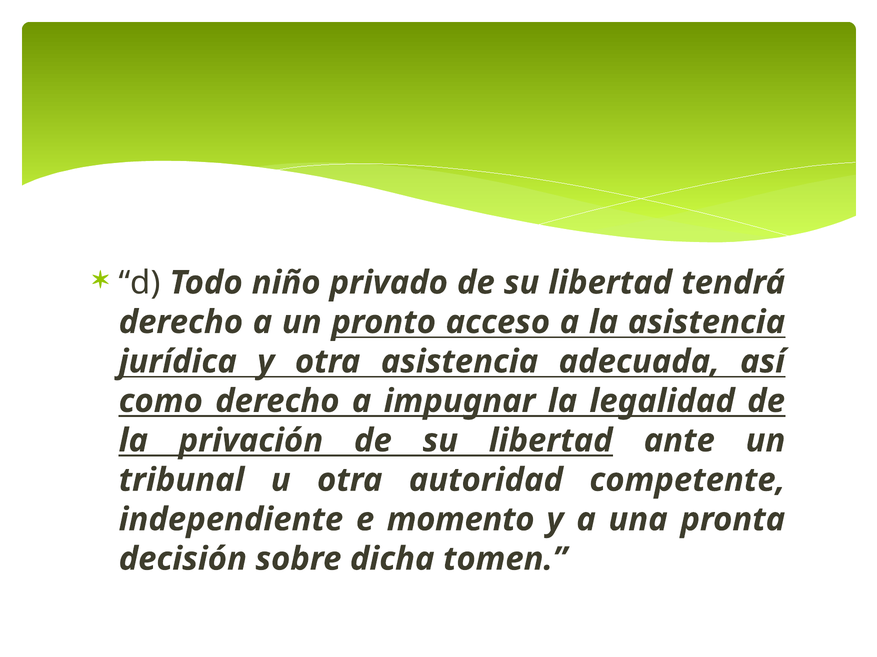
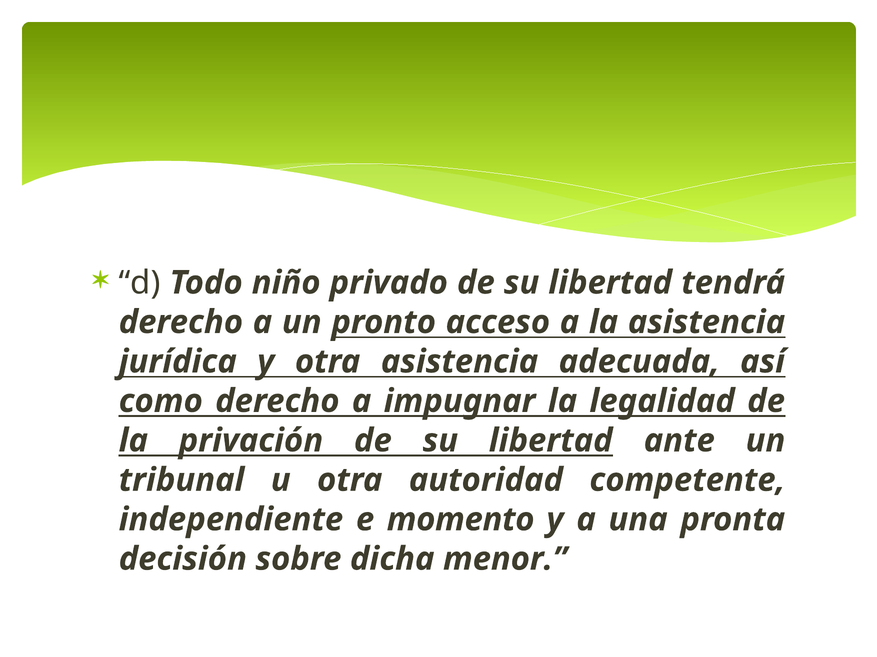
tomen: tomen -> menor
